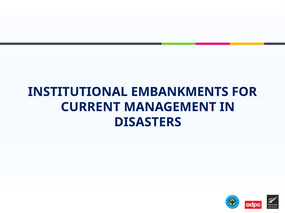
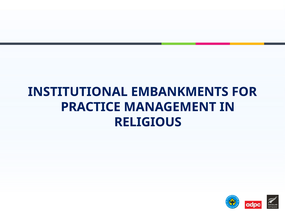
CURRENT: CURRENT -> PRACTICE
DISASTERS: DISASTERS -> RELIGIOUS
